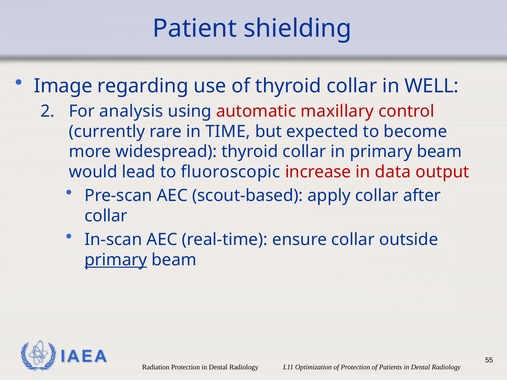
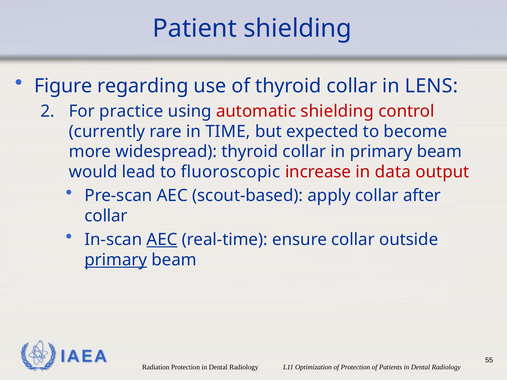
Image: Image -> Figure
WELL: WELL -> LENS
analysis: analysis -> practice
automatic maxillary: maxillary -> shielding
AEC at (162, 240) underline: none -> present
